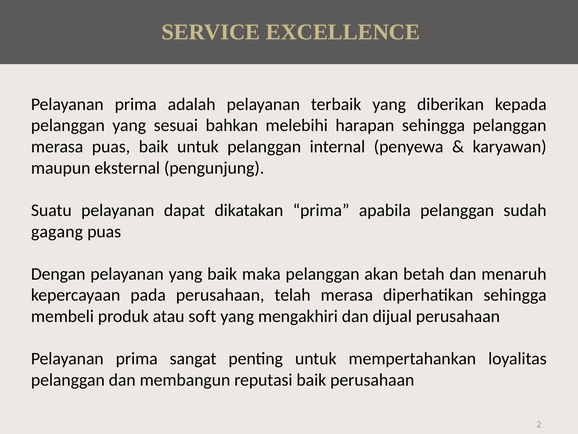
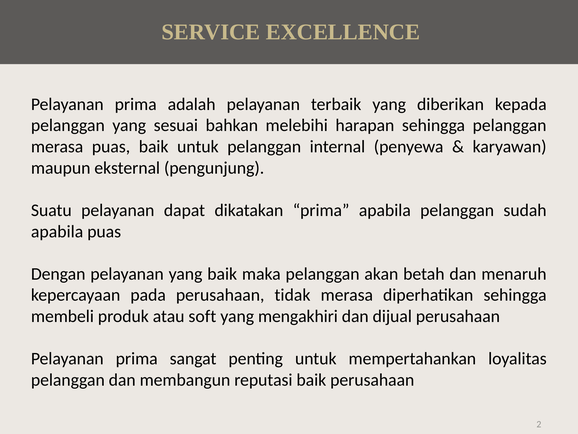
gagang at (57, 231): gagang -> apabila
telah: telah -> tidak
